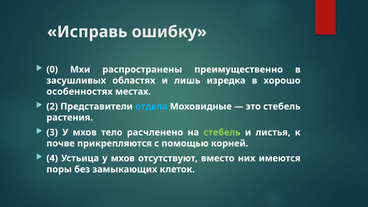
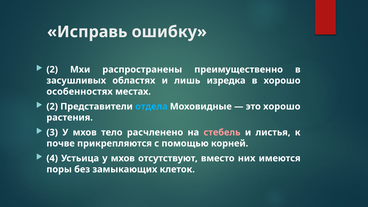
0 at (52, 70): 0 -> 2
это стебель: стебель -> хорошо
стебель at (222, 132) colour: light green -> pink
